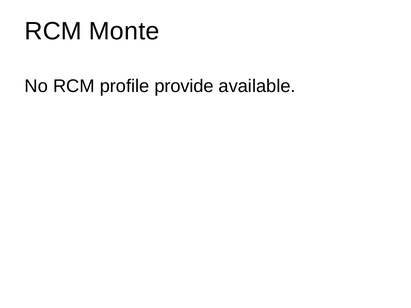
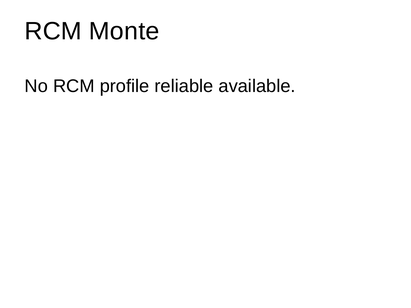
provide: provide -> reliable
